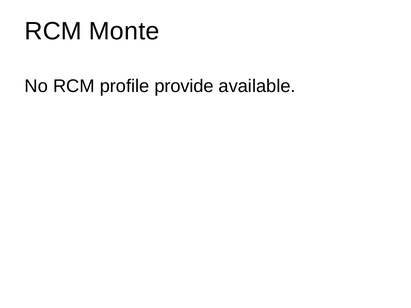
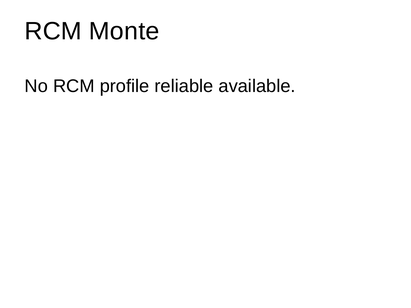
provide: provide -> reliable
